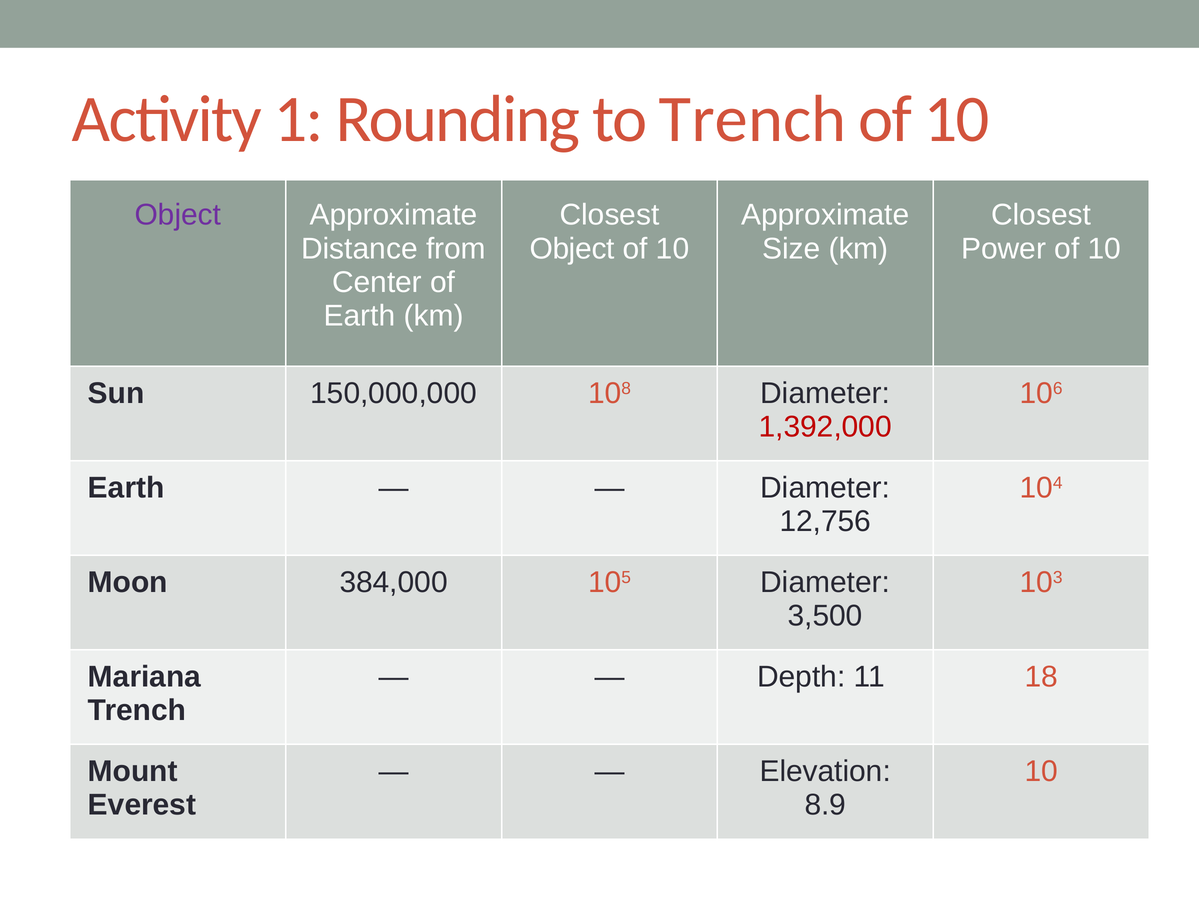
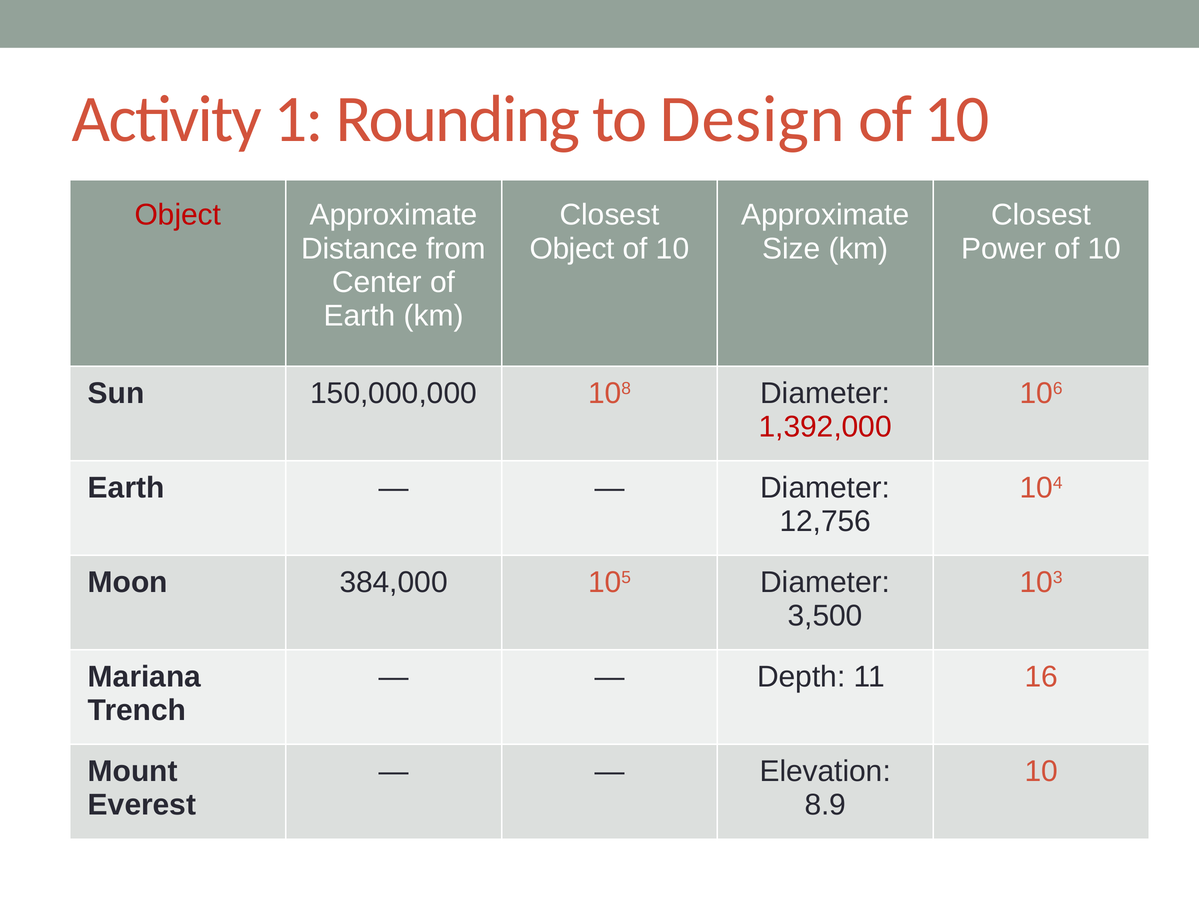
to Trench: Trench -> Design
Object at (178, 215) colour: purple -> red
18: 18 -> 16
